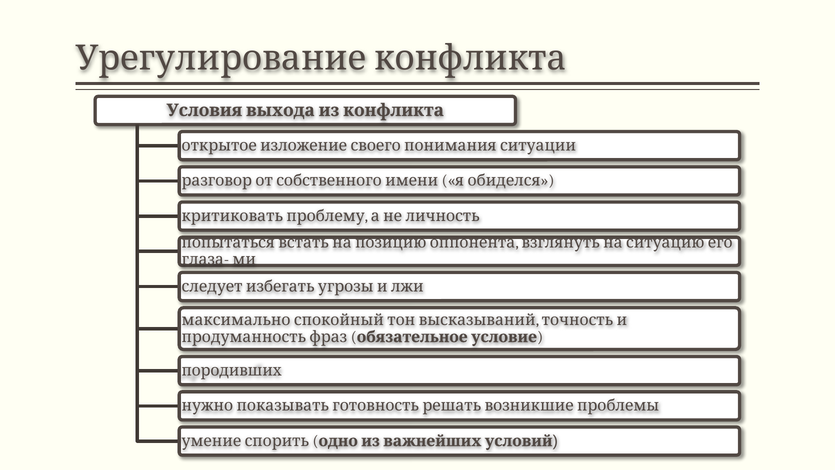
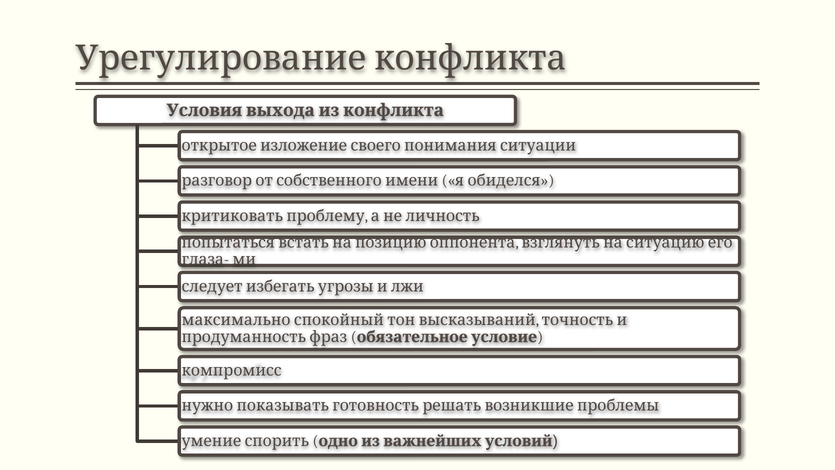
породивших: породивших -> компромисс
